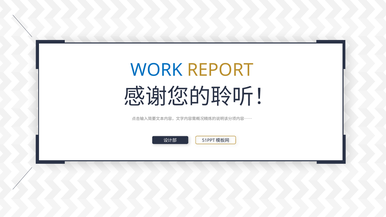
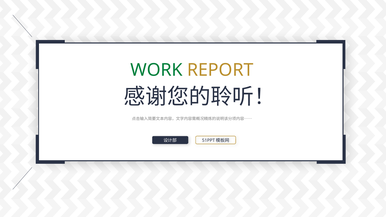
WORK colour: blue -> green
